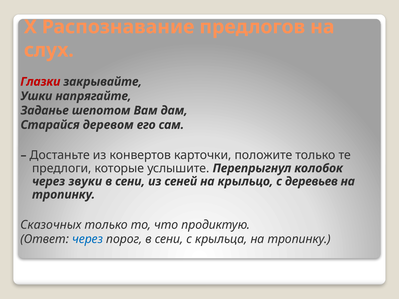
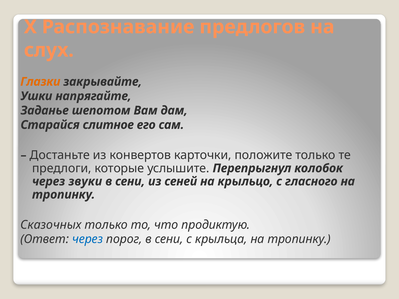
Глазки colour: red -> orange
деревом: деревом -> слитное
деревьев: деревьев -> гласного
